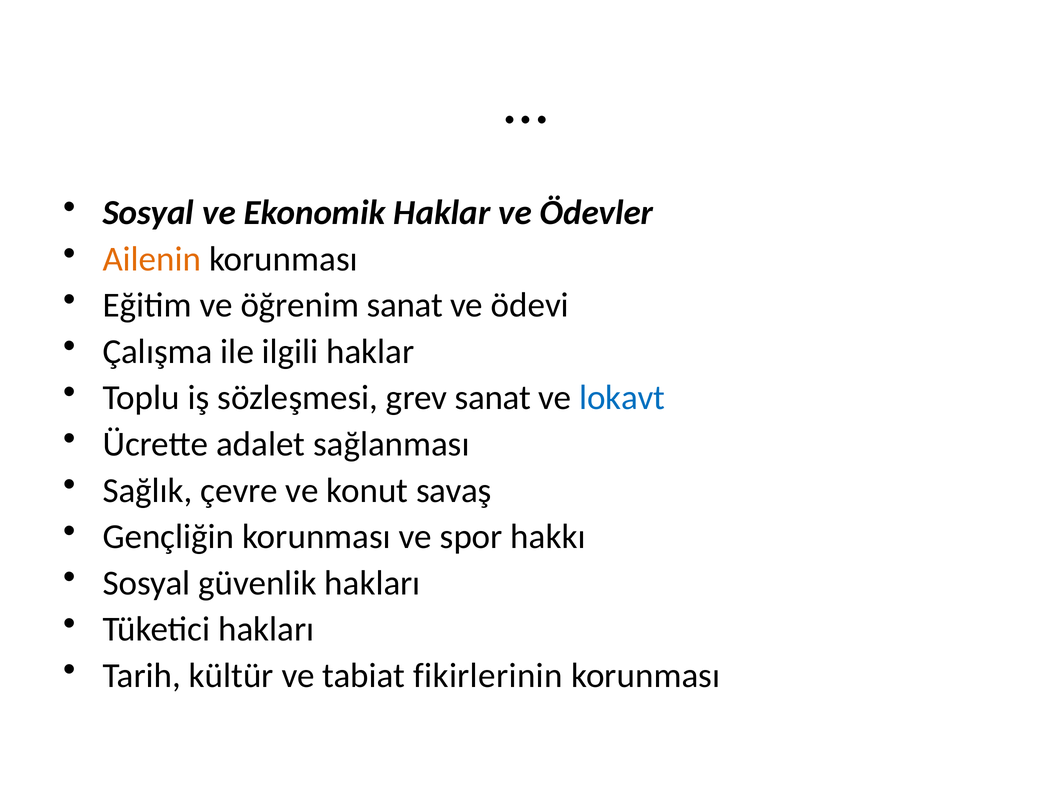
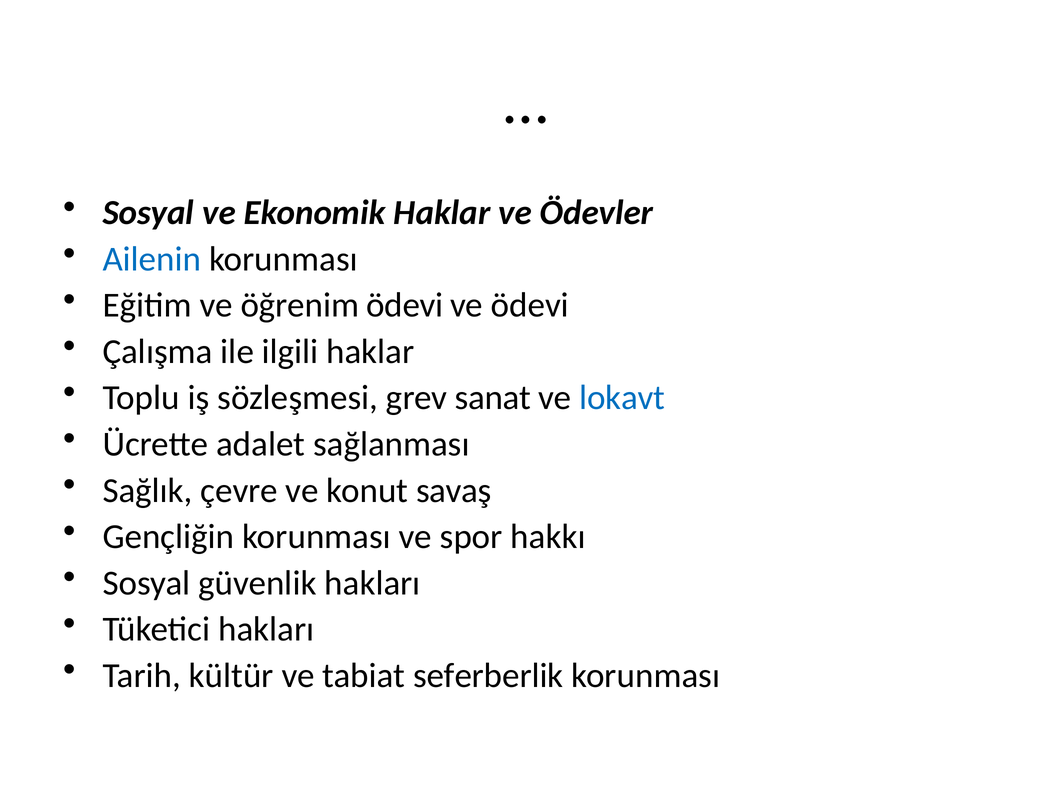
Ailenin colour: orange -> blue
öğrenim sanat: sanat -> ödevi
fikirlerinin: fikirlerinin -> seferberlik
